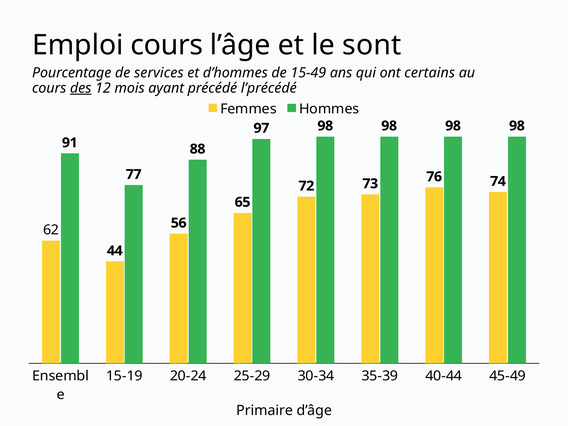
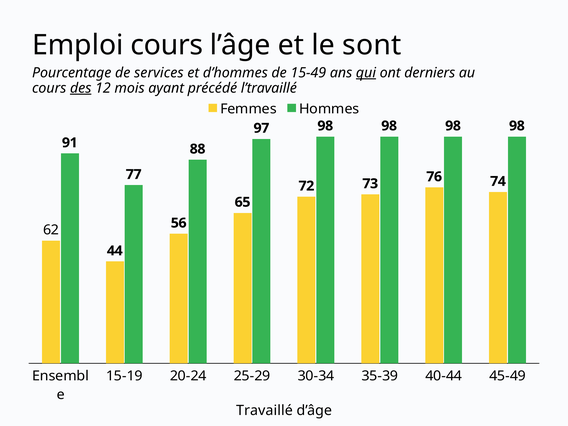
qui underline: none -> present
certains: certains -> derniers
l’précédé: l’précédé -> l’travaillé
Primaire: Primaire -> Travaillé
